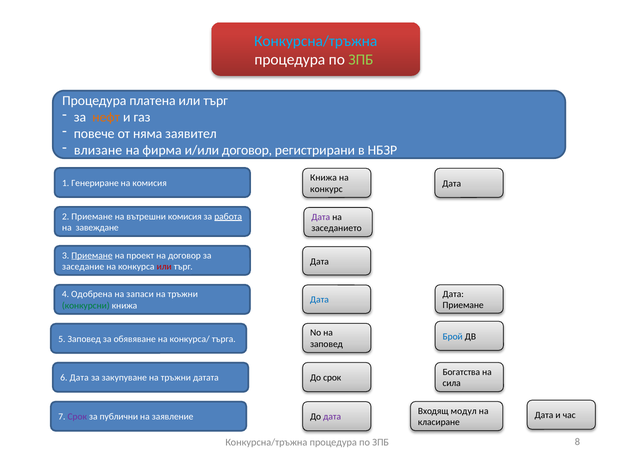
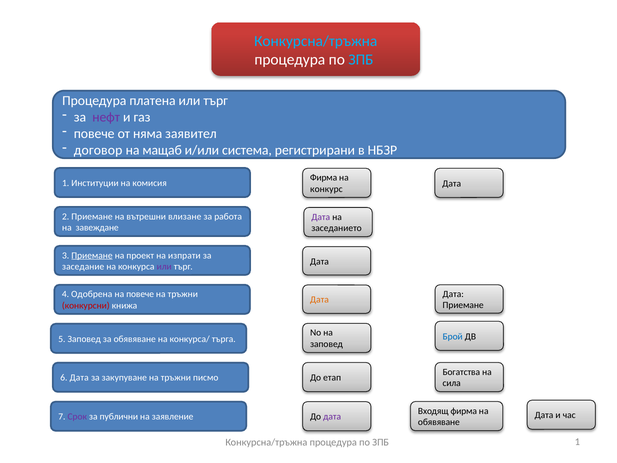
ЗПБ at (361, 59) colour: light green -> light blue
нефт colour: orange -> purple
влизане: влизане -> договор
фирма: фирма -> мащаб
и/или договор: договор -> система
Книжа at (324, 178): Книжа -> Фирма
Генериране: Генериране -> Институции
вътрешни комисия: комисия -> влизане
работа underline: present -> none
на договор: договор -> изпрати
или at (164, 267) colour: red -> purple
на запаси: запаси -> повече
Дата at (319, 300) colour: blue -> orange
конкурсни colour: green -> red
До срок: срок -> етап
датата: датата -> писмо
Входящ модул: модул -> фирма
класиране at (439, 422): класиране -> обявяване
ЗПБ 8: 8 -> 1
